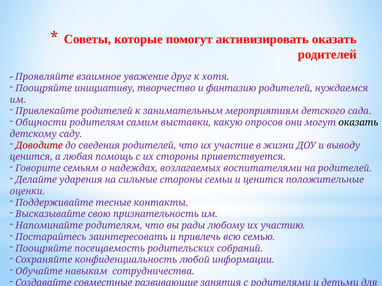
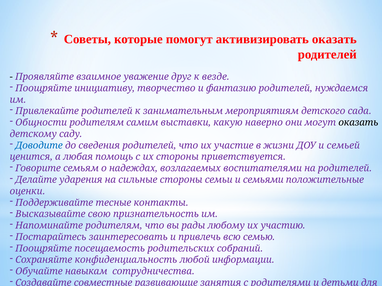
хотя: хотя -> везде
опросов: опросов -> наверно
Доводите colour: red -> blue
выводу: выводу -> семьей
и ценится: ценится -> семьями
